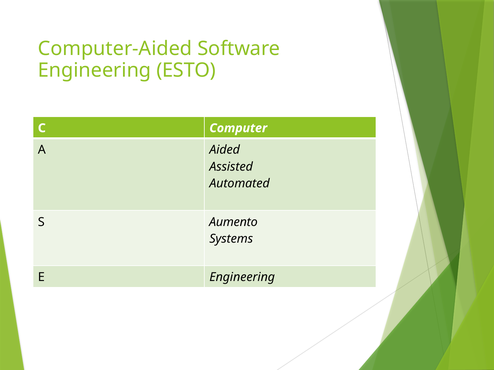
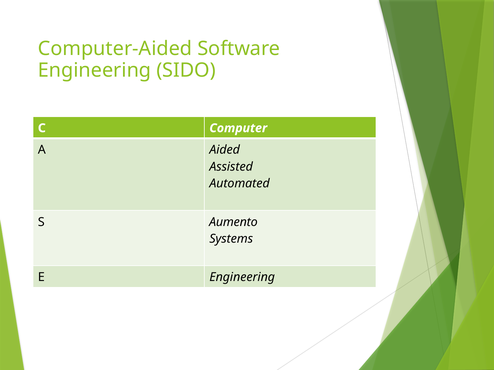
ESTO: ESTO -> SIDO
